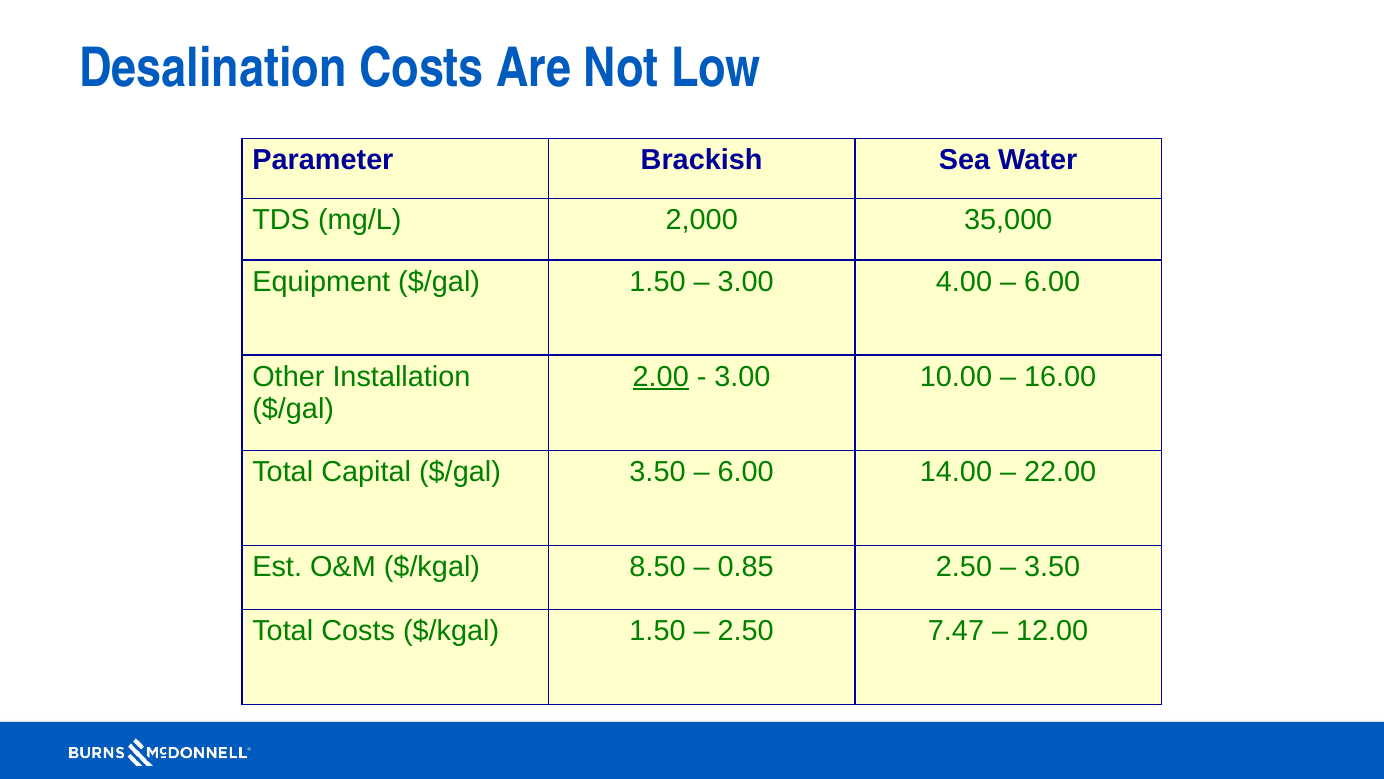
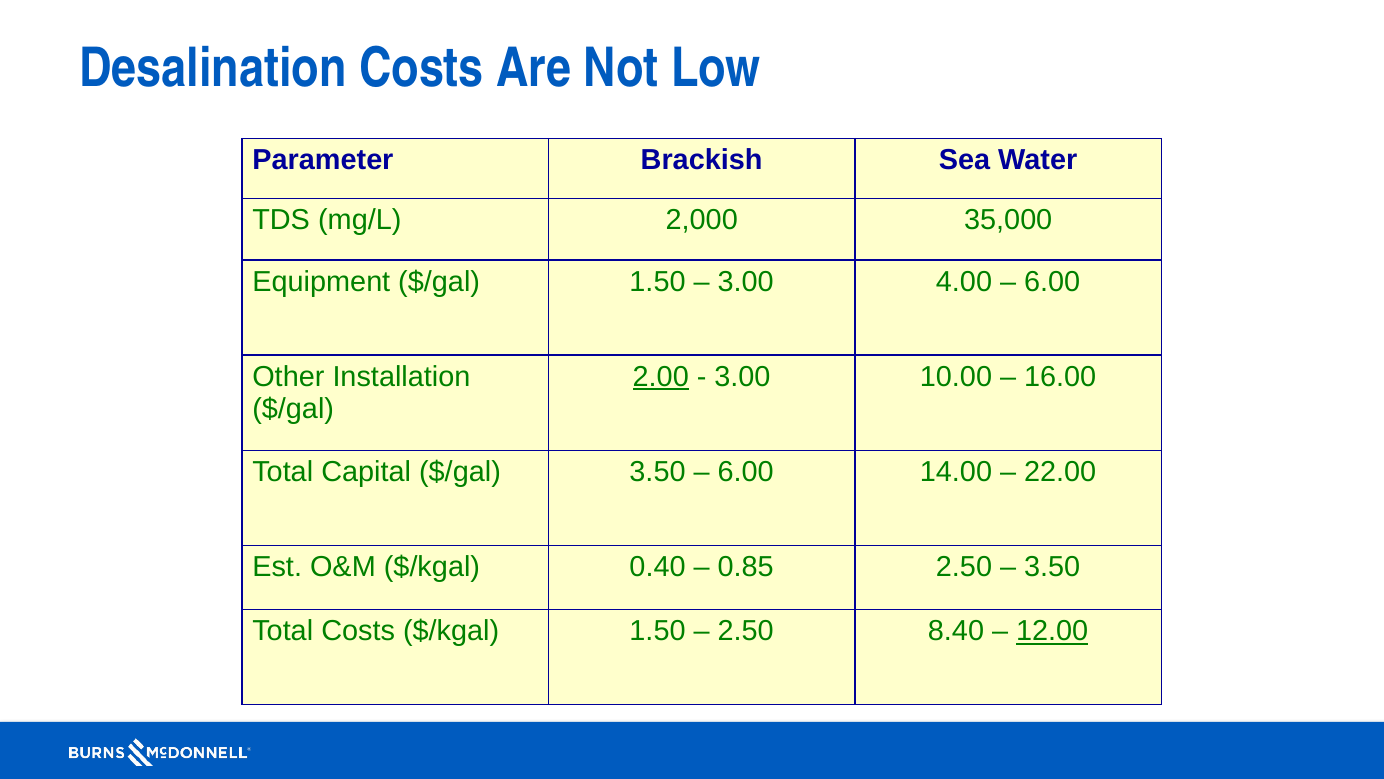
8.50: 8.50 -> 0.40
7.47: 7.47 -> 8.40
12.00 underline: none -> present
